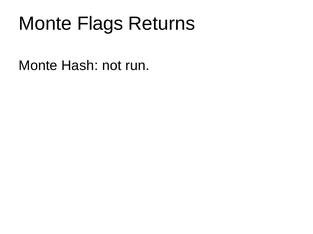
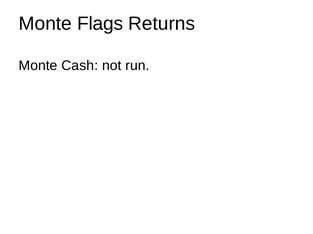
Hash: Hash -> Cash
